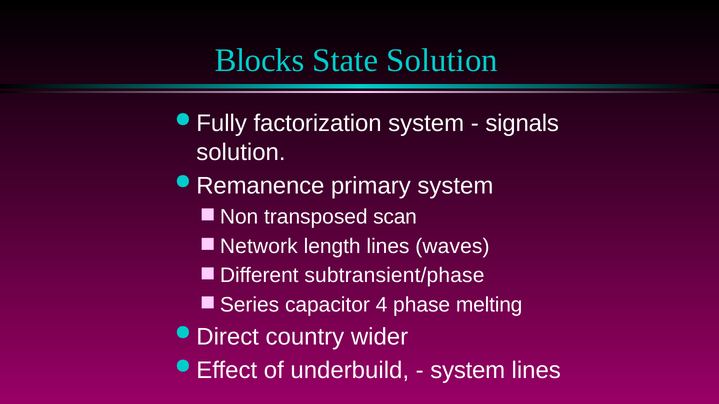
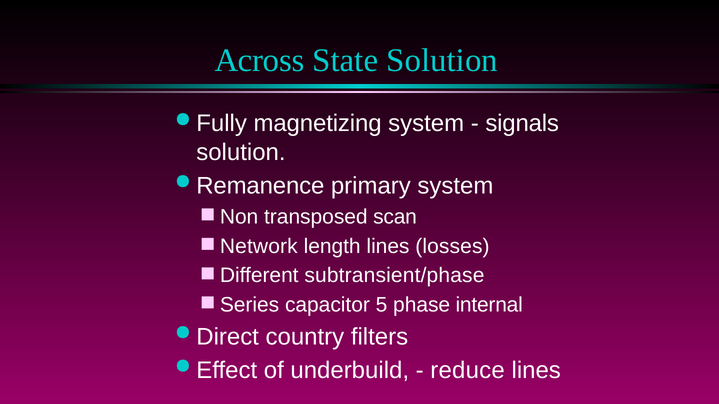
Blocks: Blocks -> Across
factorization: factorization -> magnetizing
waves: waves -> losses
4: 4 -> 5
melting: melting -> internal
wider: wider -> filters
system at (468, 371): system -> reduce
